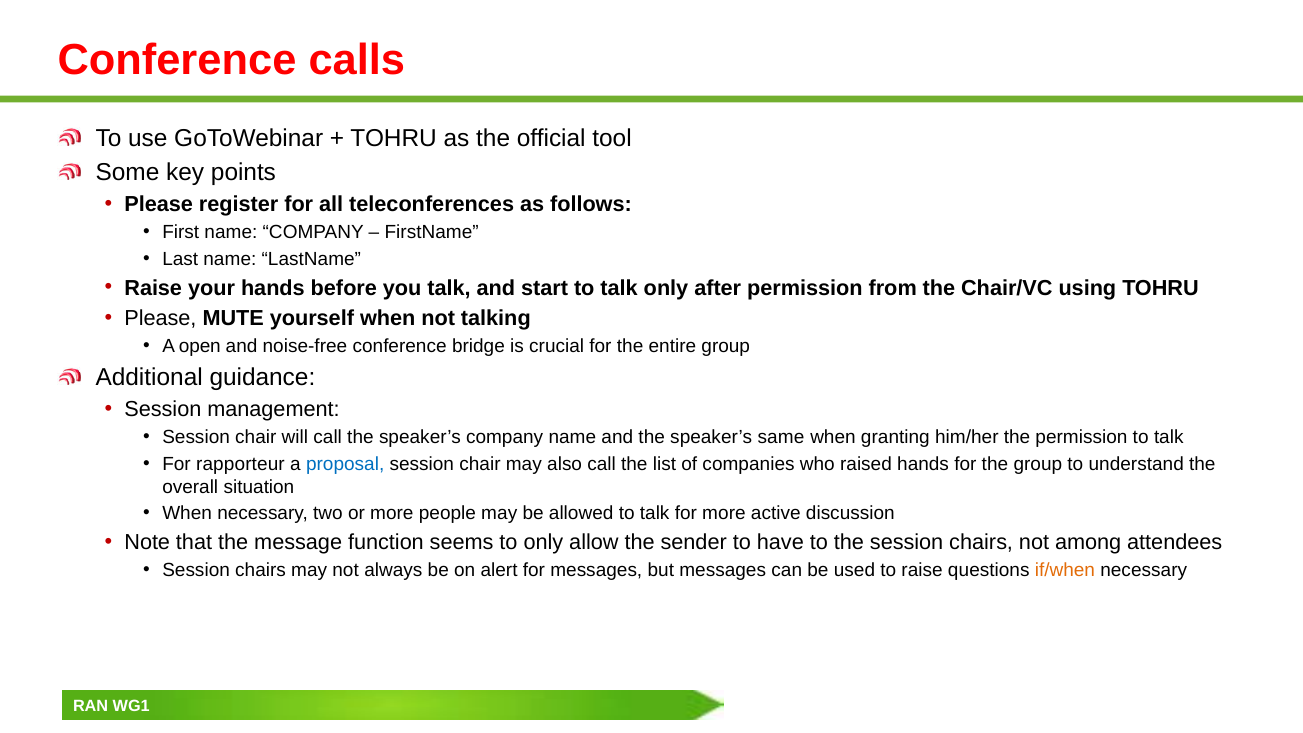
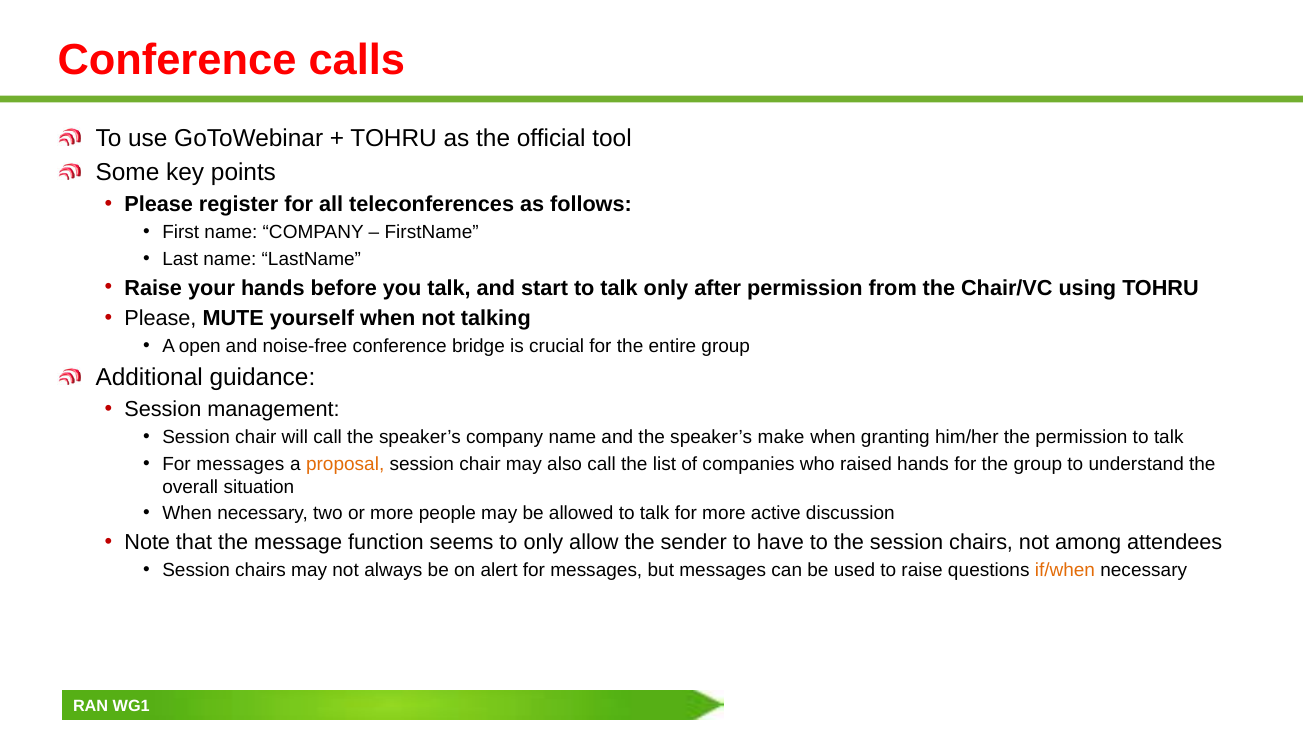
same: same -> make
rapporteur at (240, 464): rapporteur -> messages
proposal colour: blue -> orange
